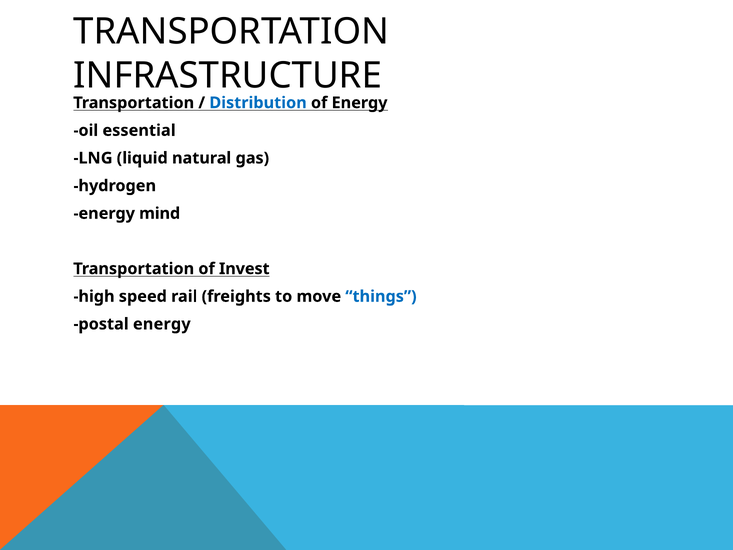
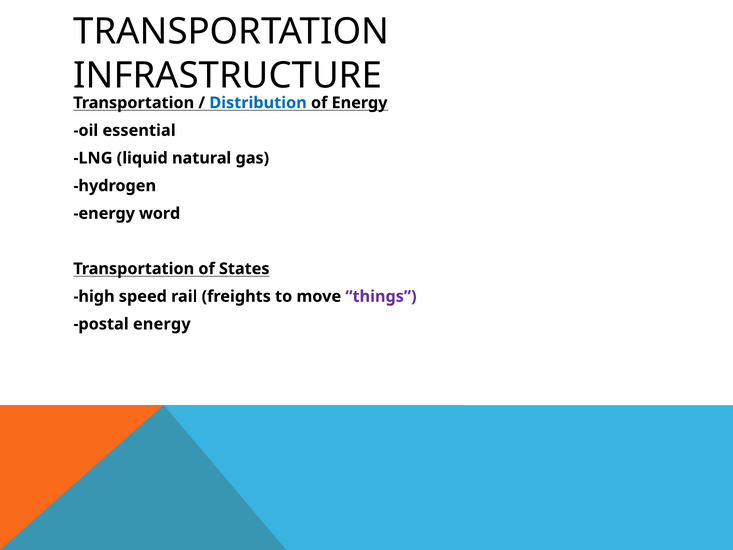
mind: mind -> word
Invest: Invest -> States
things colour: blue -> purple
